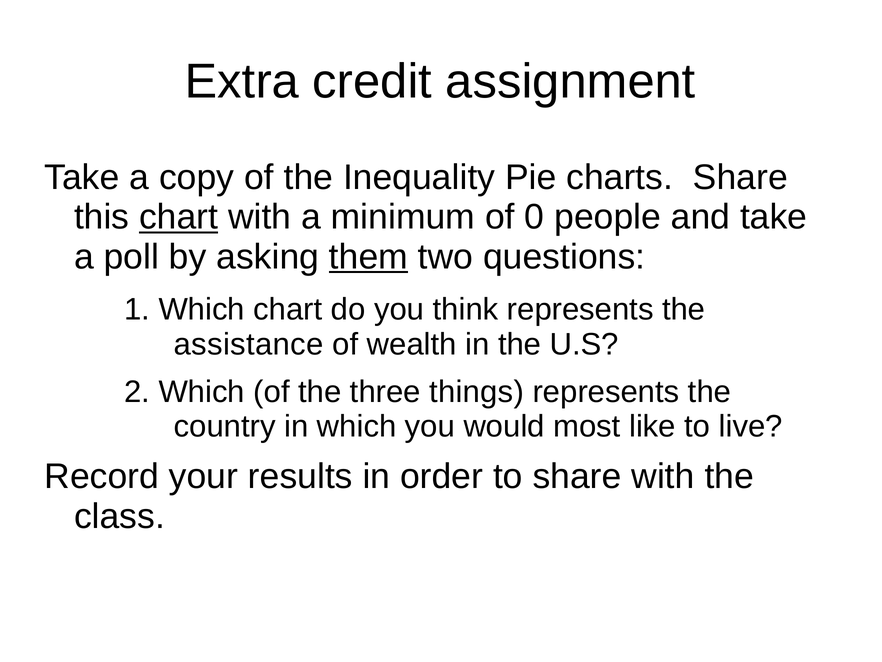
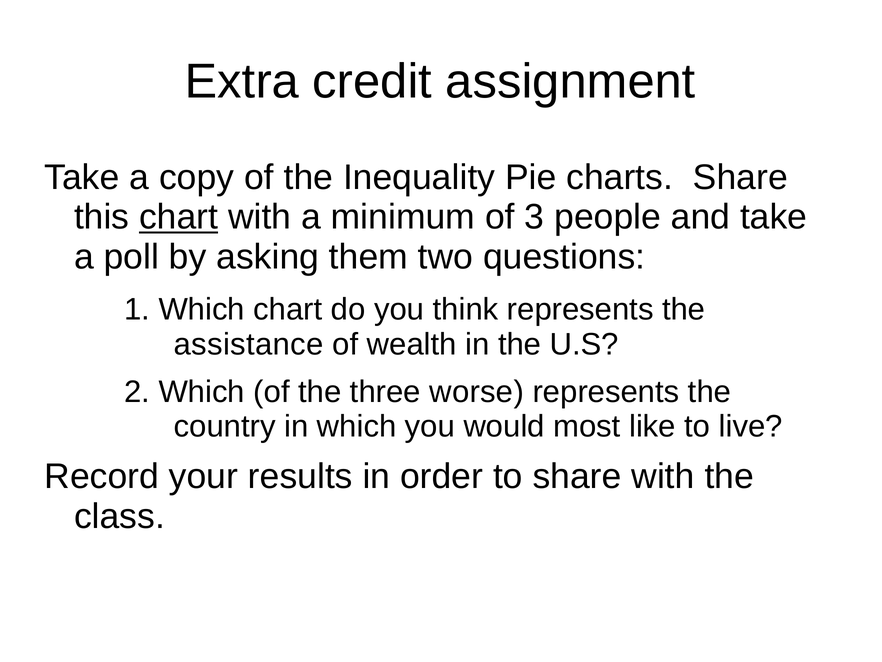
0: 0 -> 3
them underline: present -> none
things: things -> worse
